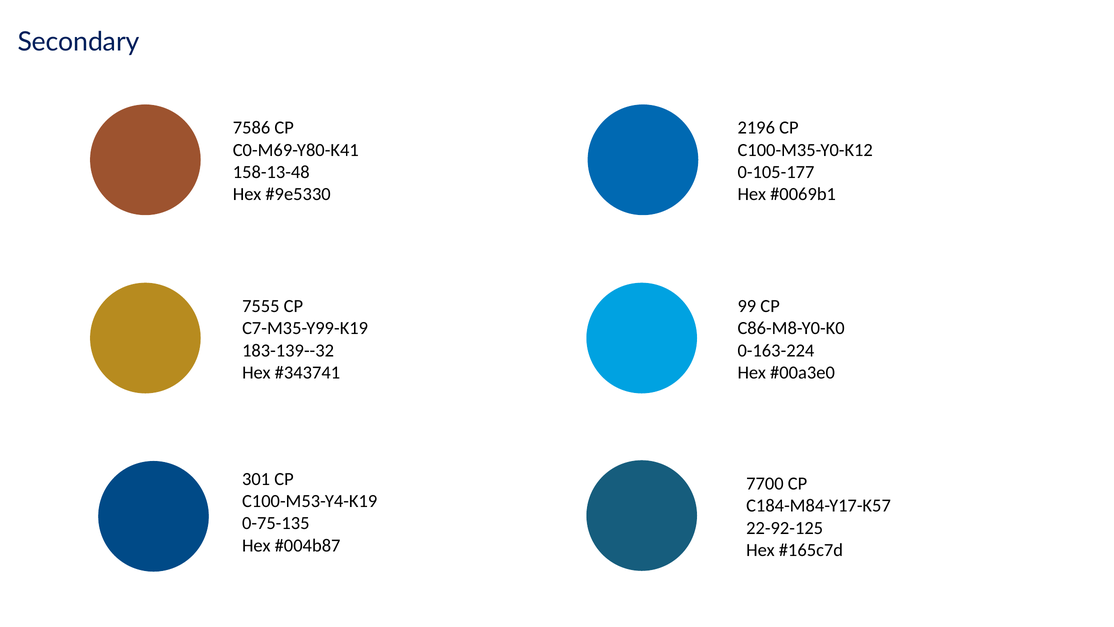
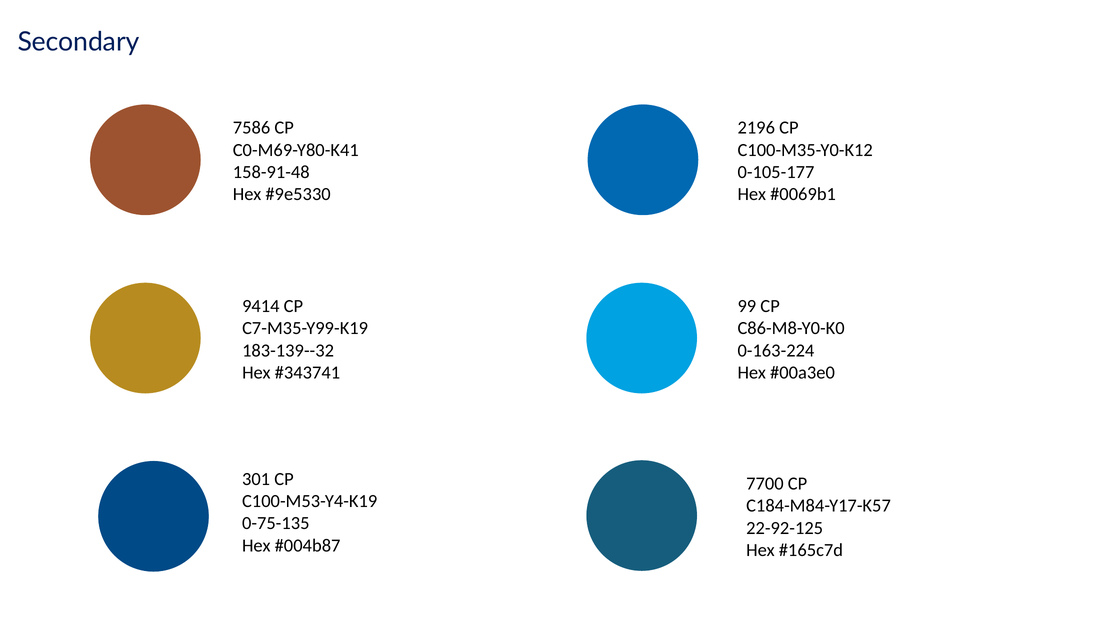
158-13-48: 158-13-48 -> 158-91-48
7555: 7555 -> 9414
